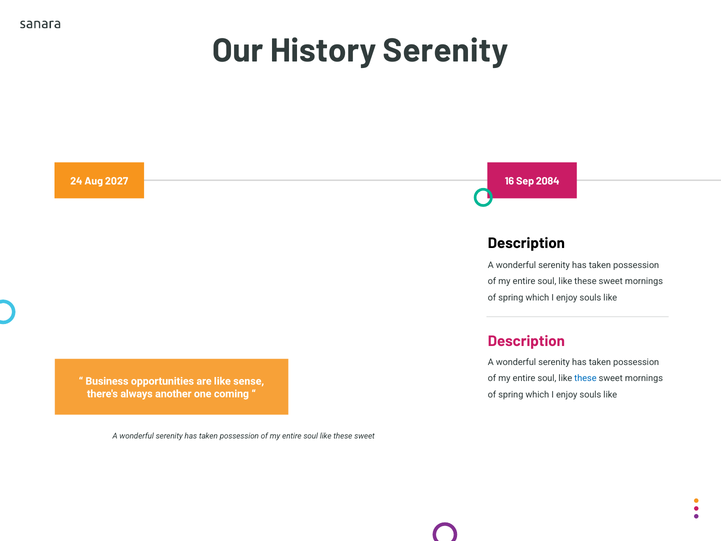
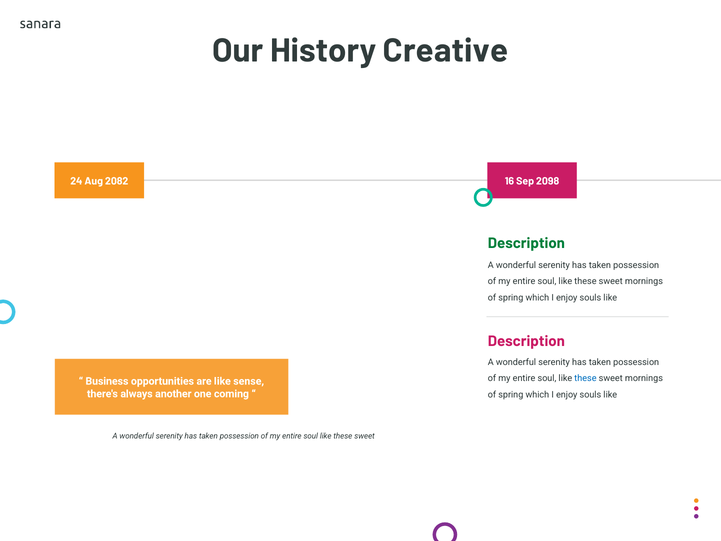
History Serenity: Serenity -> Creative
2027: 2027 -> 2082
2084: 2084 -> 2098
Description at (526, 243) colour: black -> green
